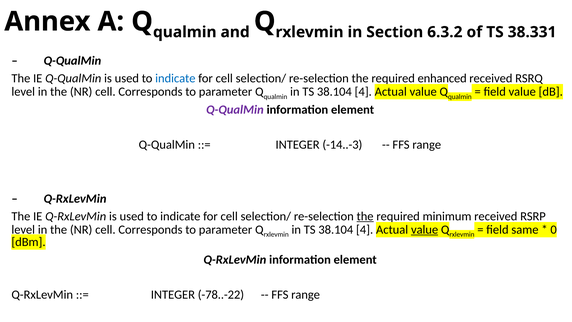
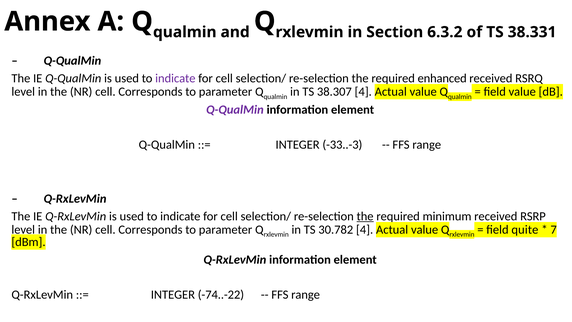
indicate at (175, 78) colour: blue -> purple
38.104 at (334, 92): 38.104 -> 38.307
-14..-3: -14..-3 -> -33..-3
38.104 at (336, 230): 38.104 -> 30.782
value at (425, 230) underline: present -> none
same: same -> quite
0: 0 -> 7
-78..-22: -78..-22 -> -74..-22
